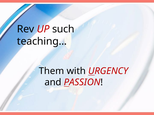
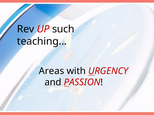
Them: Them -> Areas
